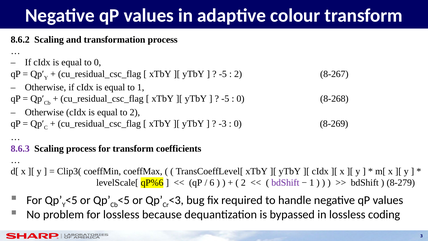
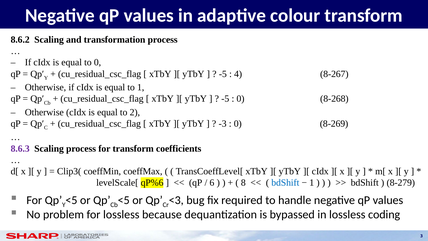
2 at (238, 74): 2 -> 4
2 at (243, 183): 2 -> 8
bdShift at (285, 183) colour: purple -> blue
